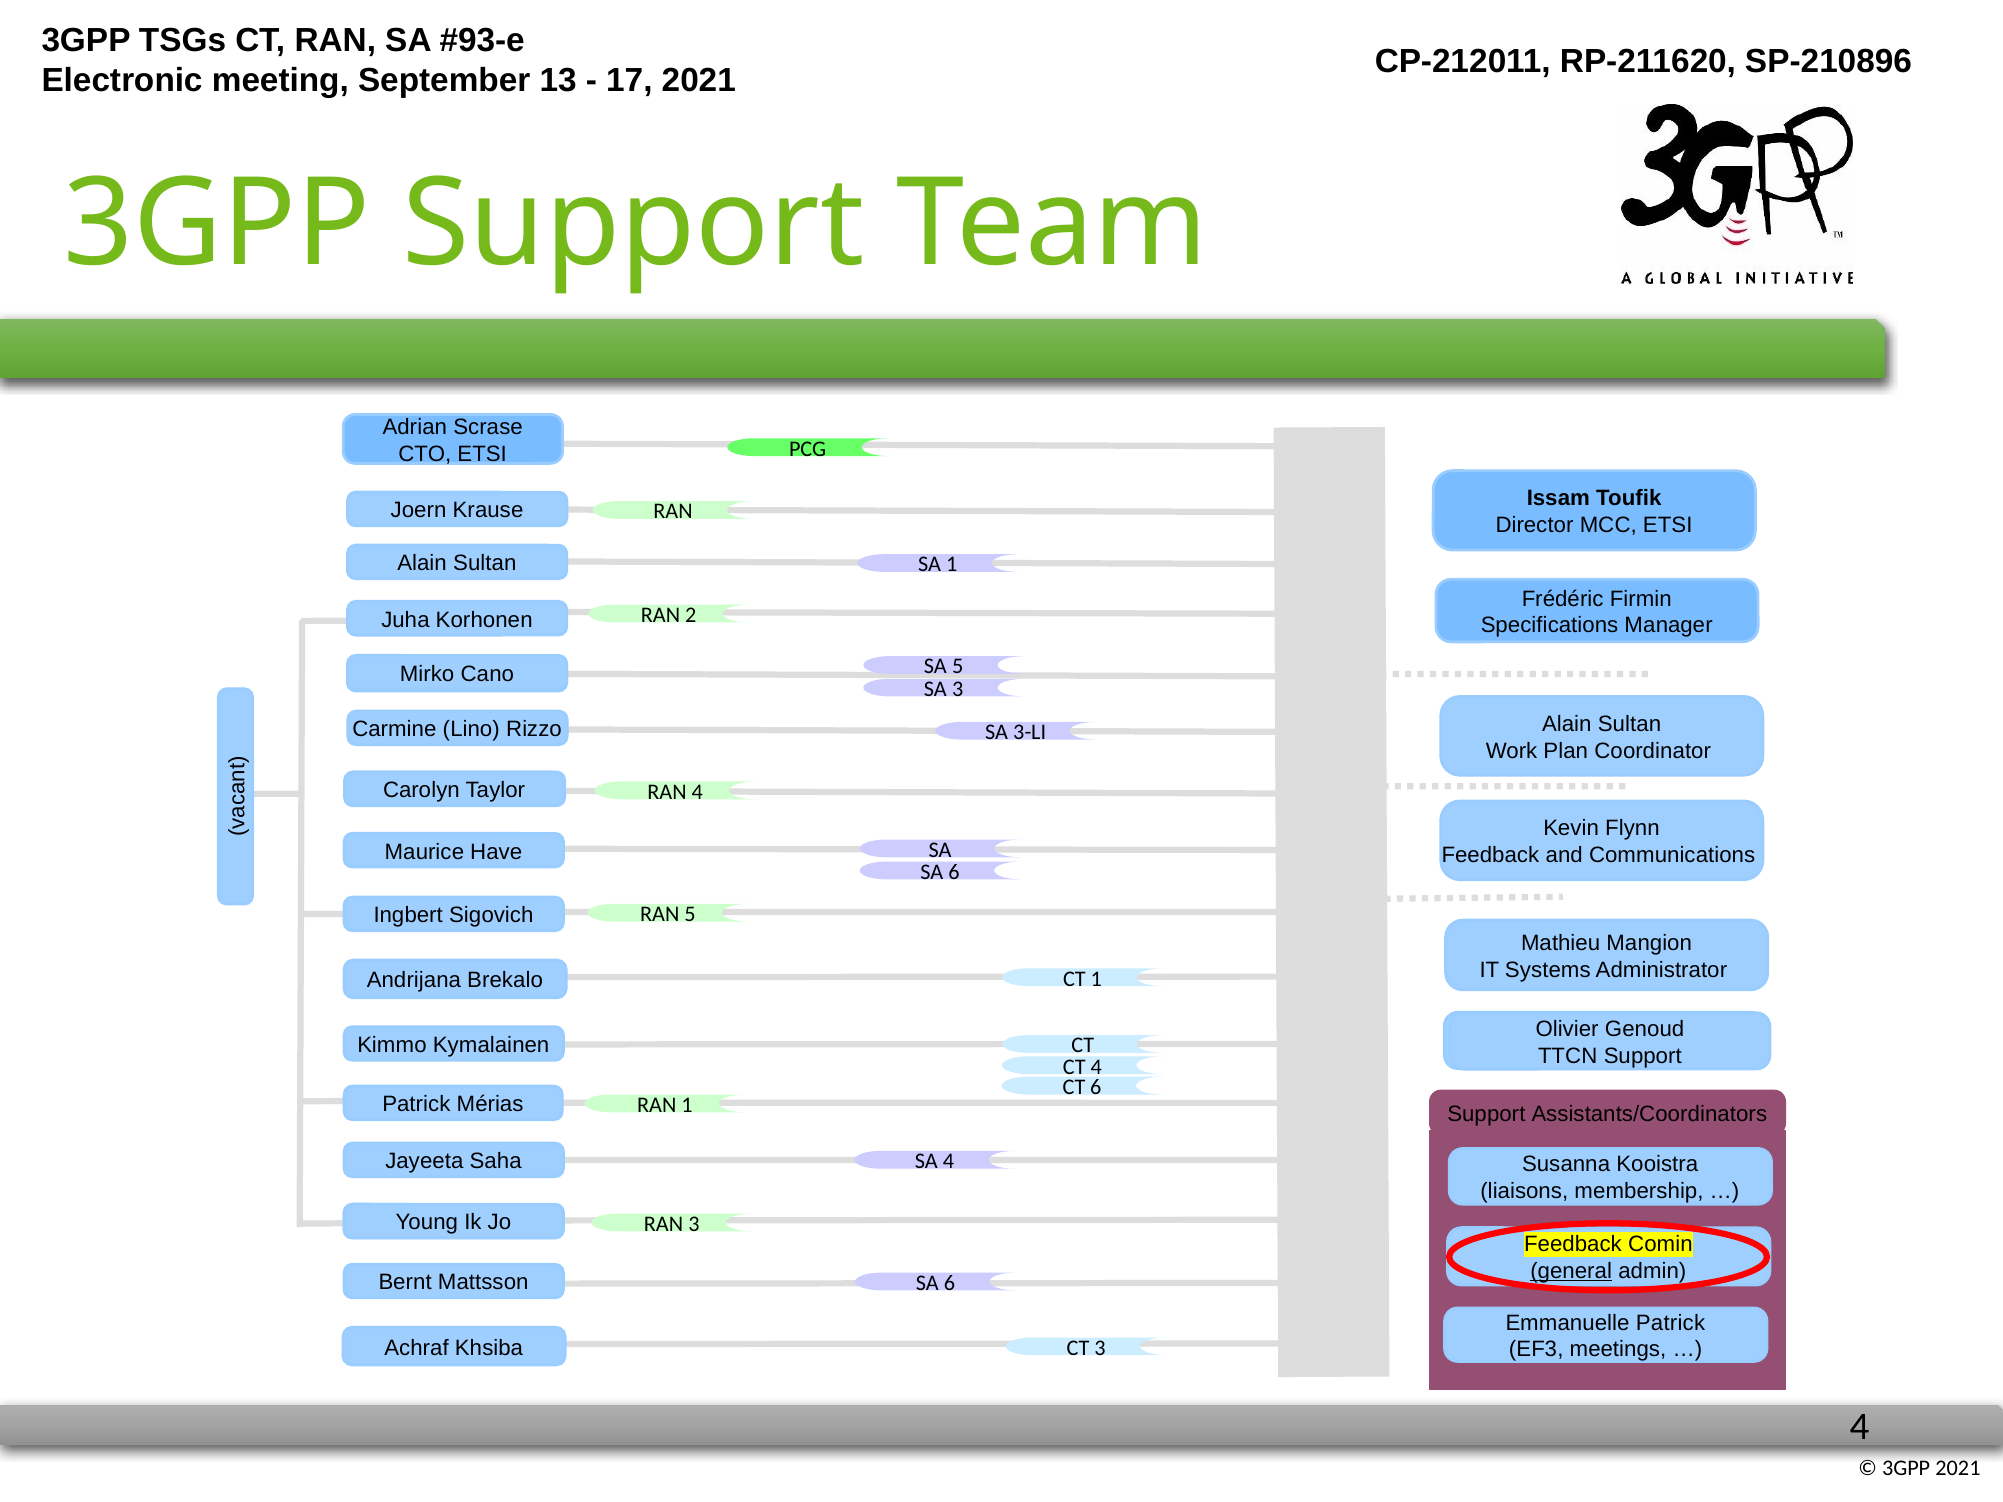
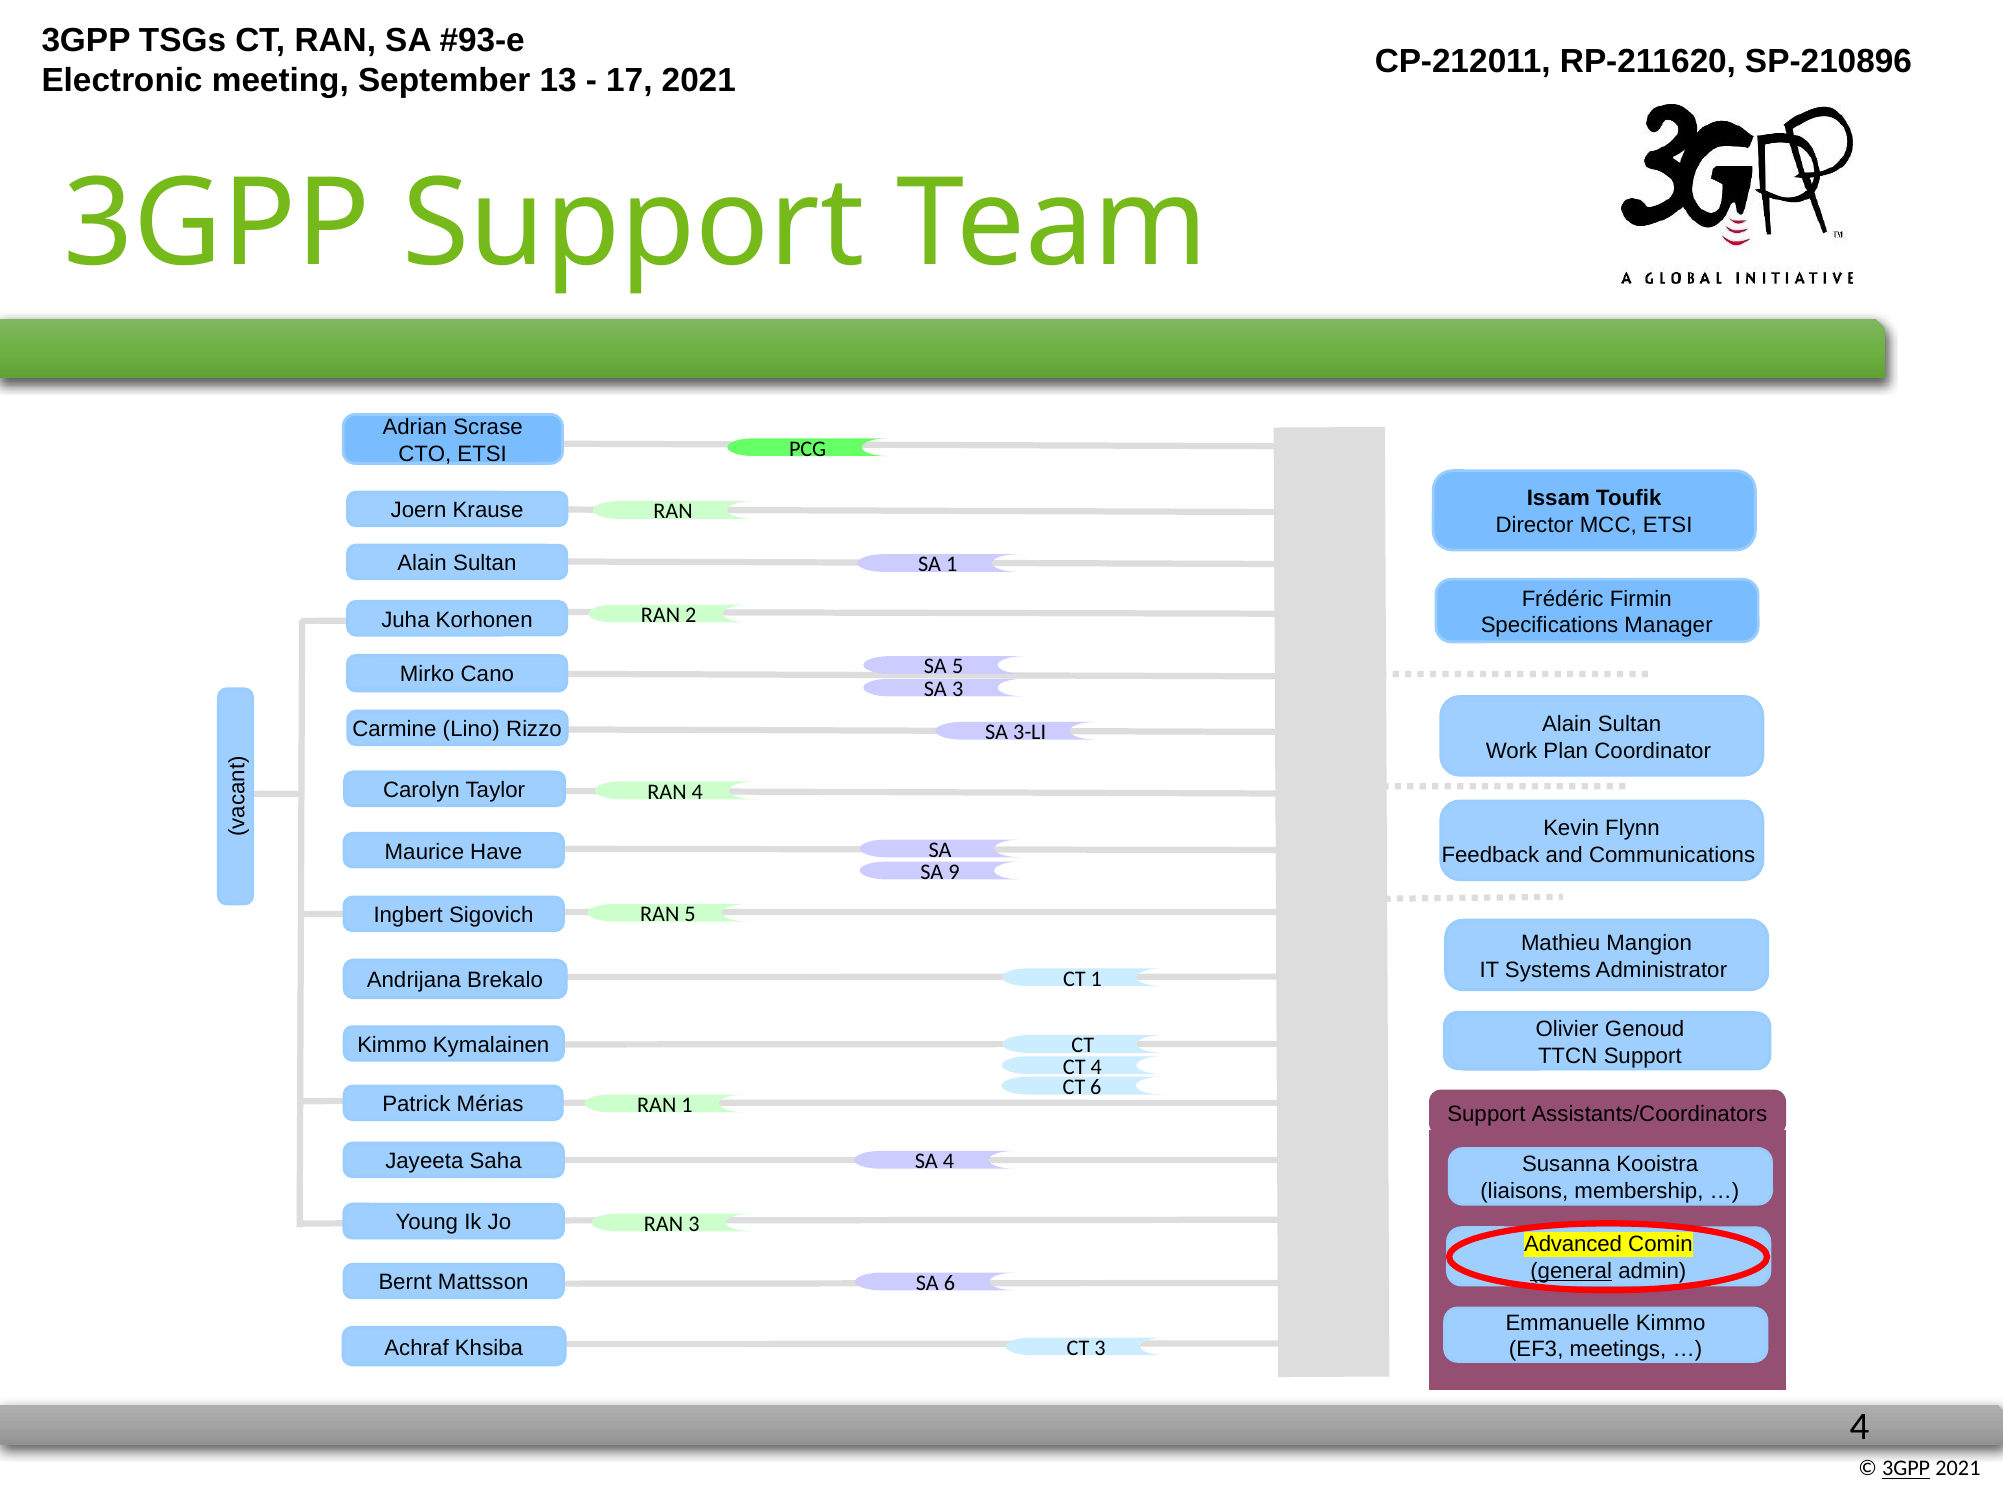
6 at (954, 872): 6 -> 9
Feedback at (1573, 1245): Feedback -> Advanced
Emmanuelle Patrick: Patrick -> Kimmo
3GPP at (1906, 1469) underline: none -> present
